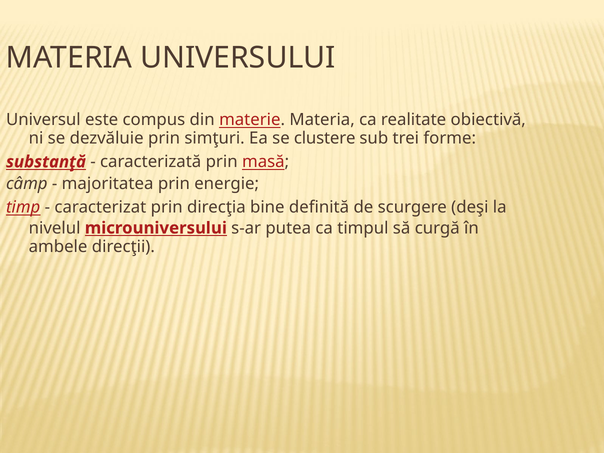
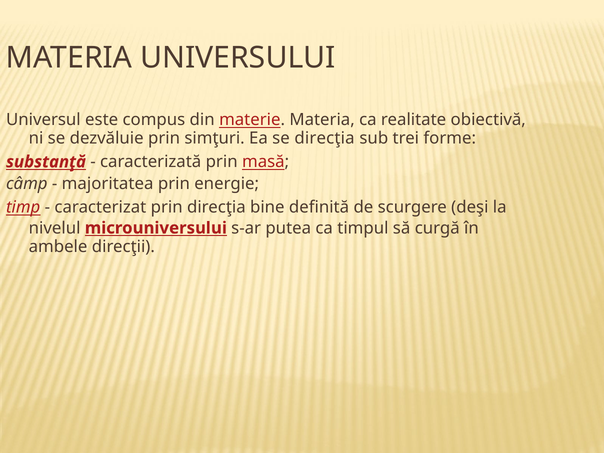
se clustere: clustere -> direcţia
